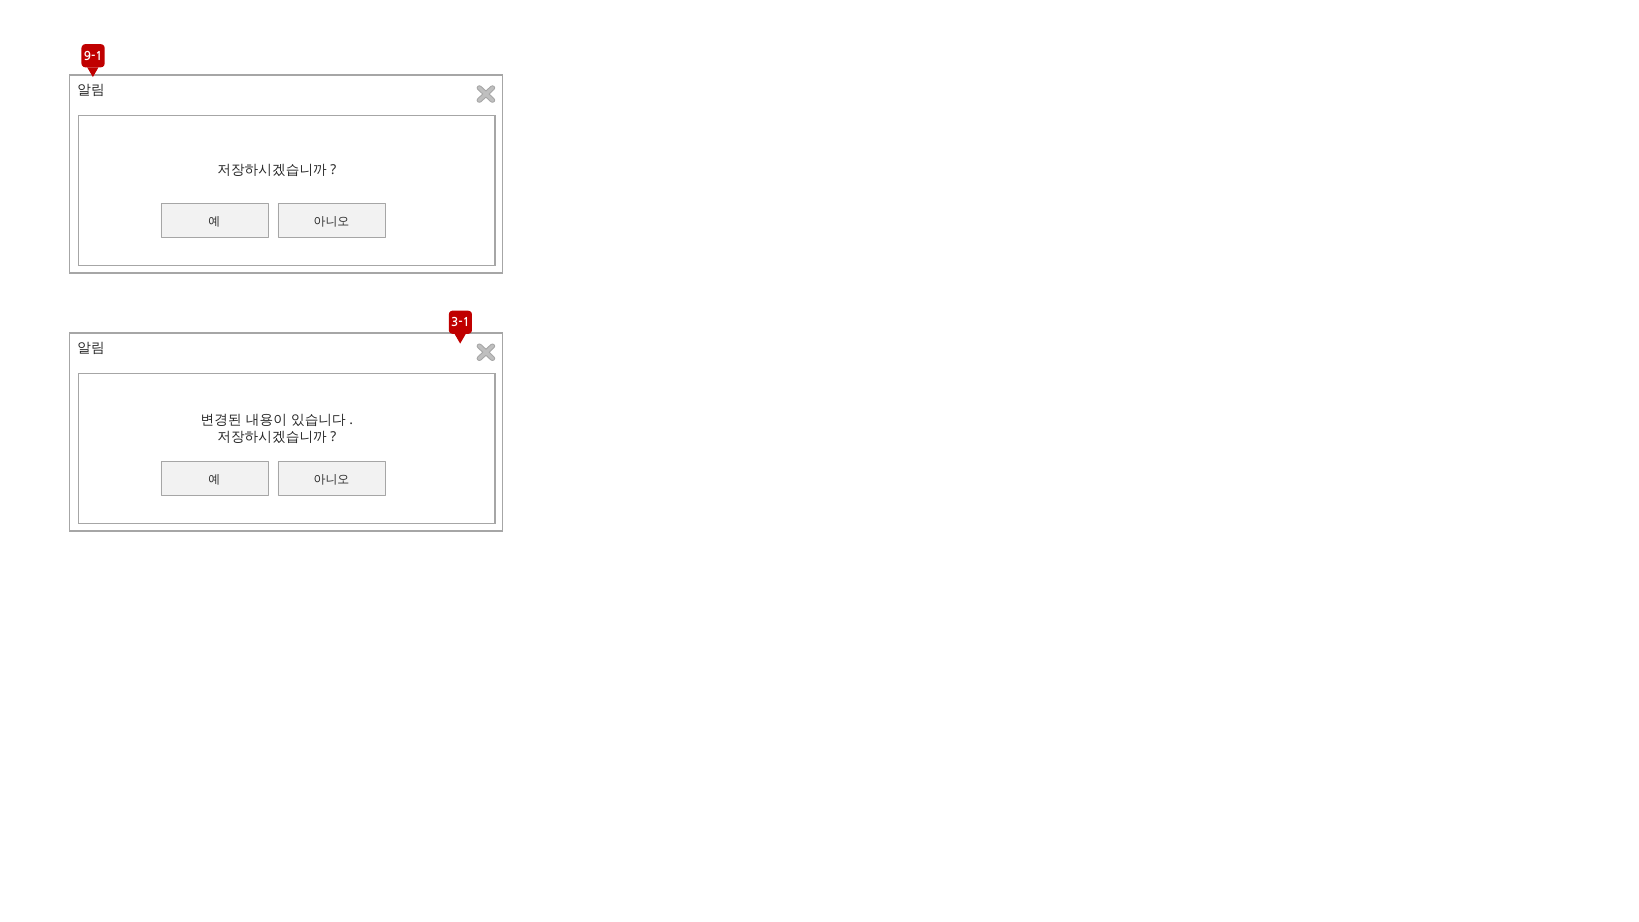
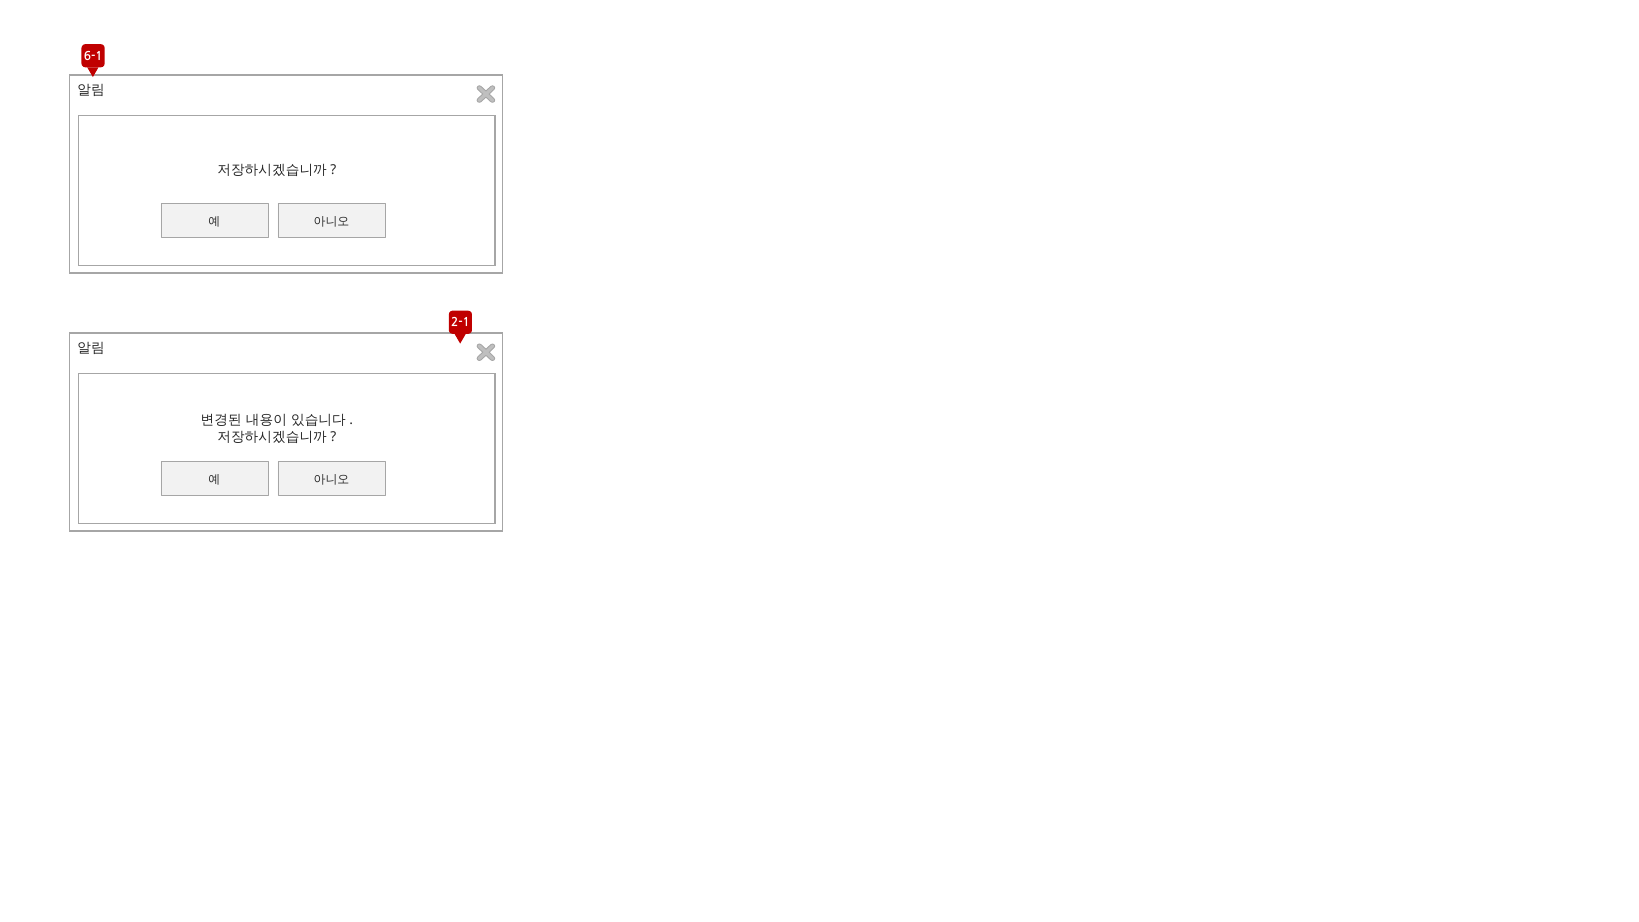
9-1: 9-1 -> 6-1
3-1: 3-1 -> 2-1
